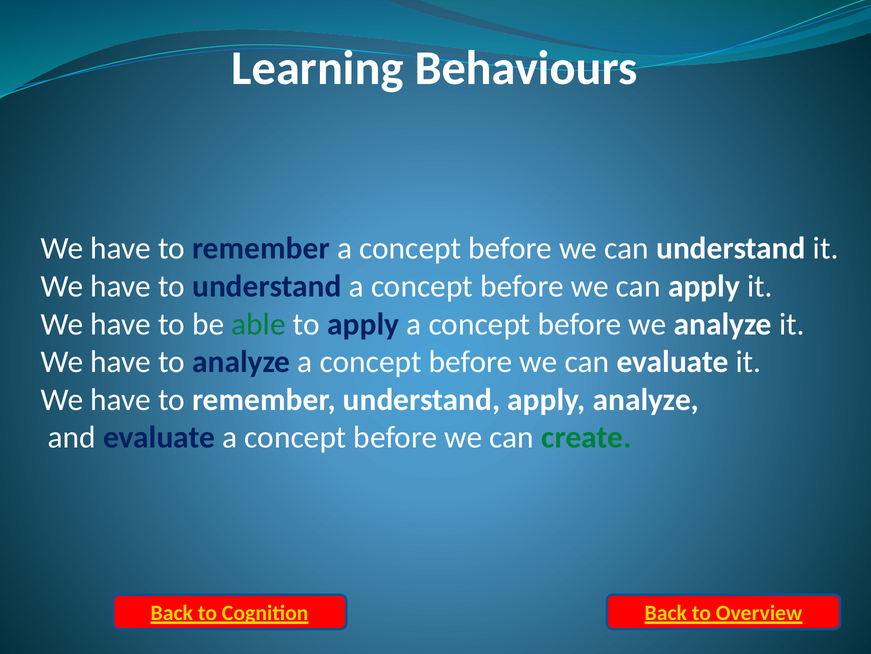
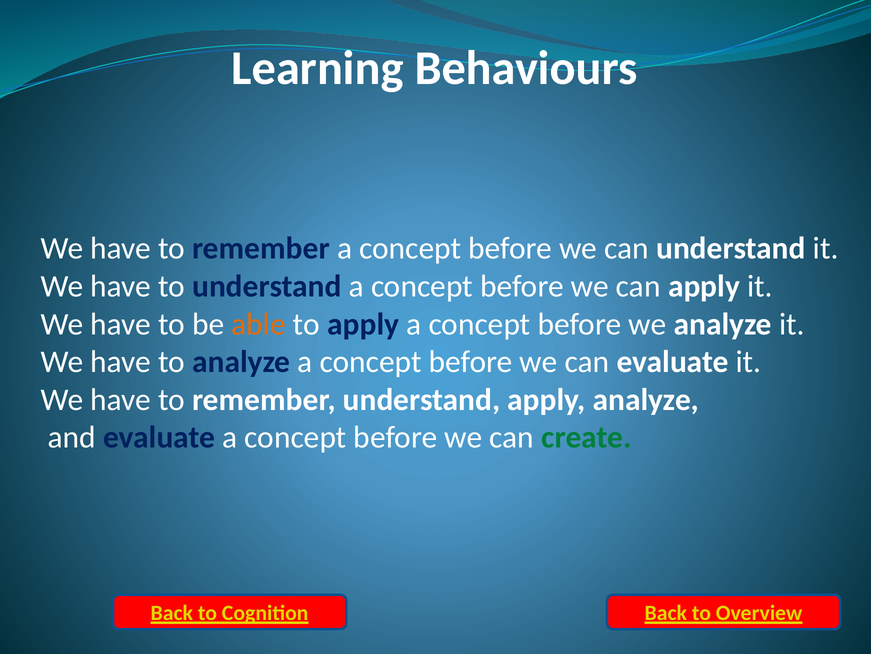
able colour: green -> orange
